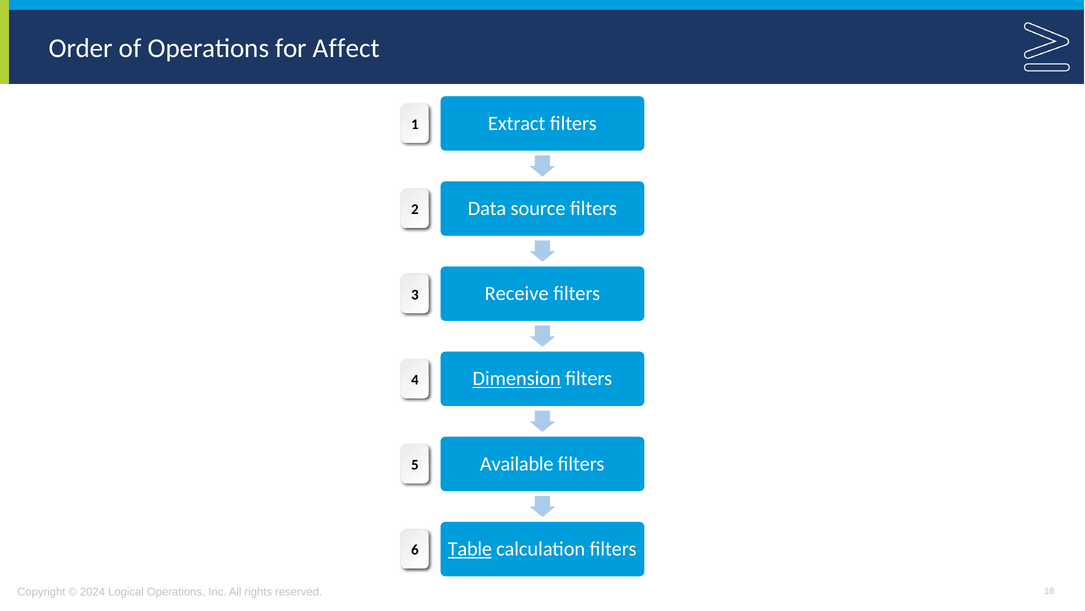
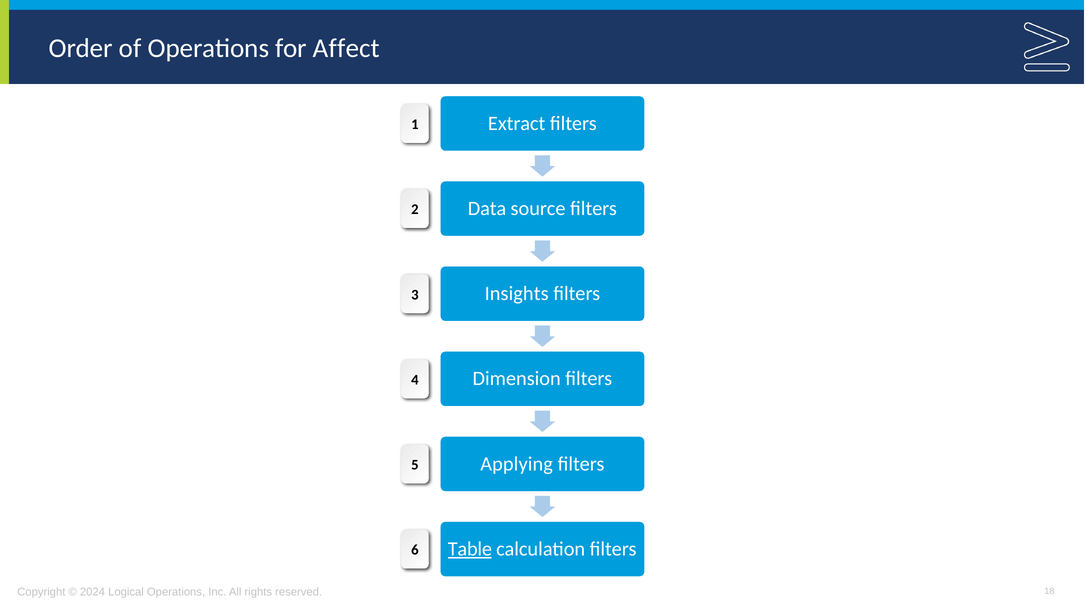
Receive: Receive -> Insights
Dimension underline: present -> none
Available: Available -> Applying
